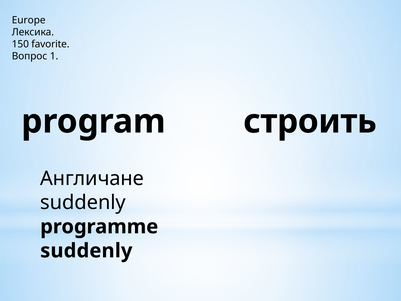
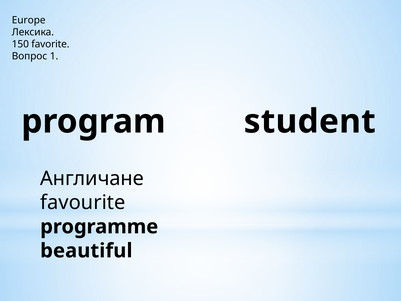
строить: строить -> student
suddenly at (83, 202): suddenly -> favourite
suddenly at (86, 251): suddenly -> beautiful
